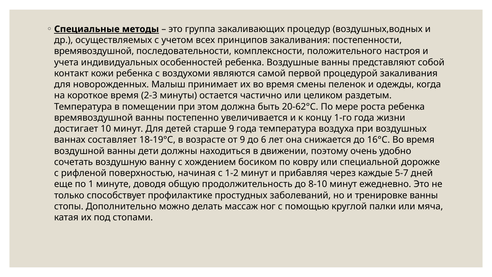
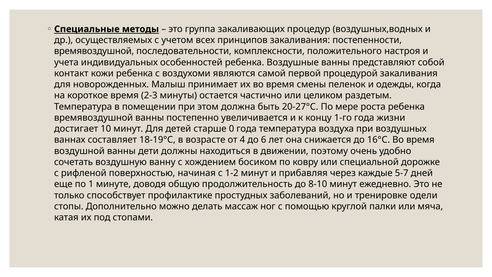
20-62°С: 20-62°С -> 20-27°С
старше 9: 9 -> 0
от 9: 9 -> 4
тренировке ванны: ванны -> одели
